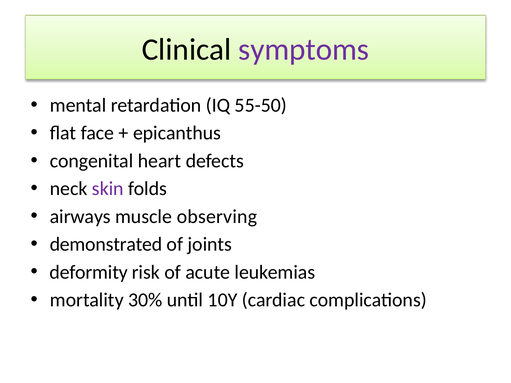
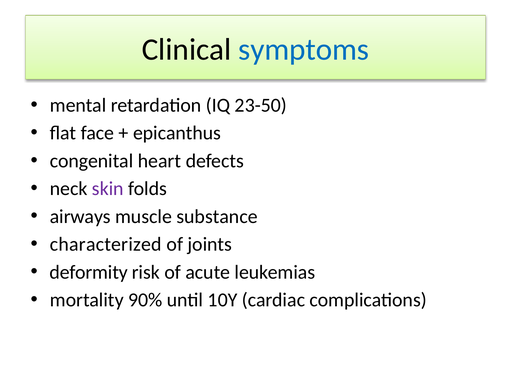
symptoms colour: purple -> blue
55-50: 55-50 -> 23-50
observing: observing -> substance
demonstrated: demonstrated -> characterized
30%: 30% -> 90%
